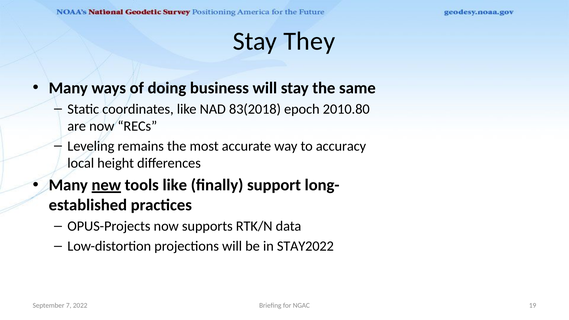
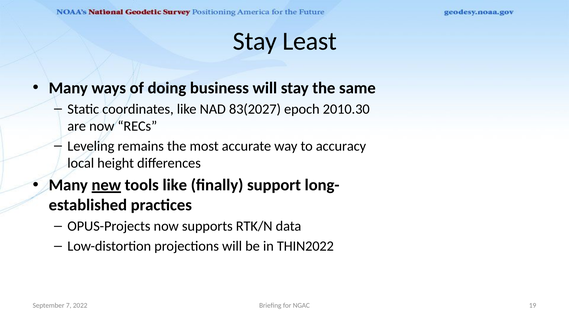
They: They -> Least
83(2018: 83(2018 -> 83(2027
2010.80: 2010.80 -> 2010.30
STAY2022: STAY2022 -> THIN2022
